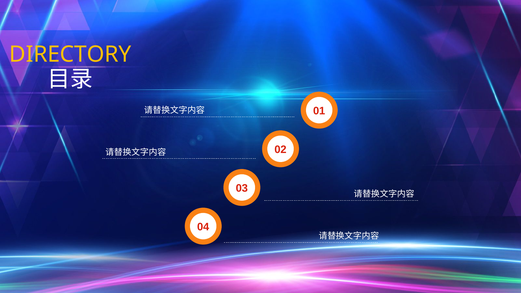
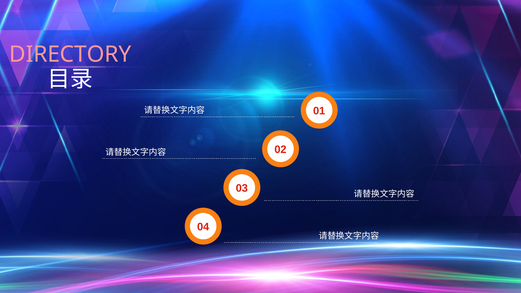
DIRECTORY colour: yellow -> pink
